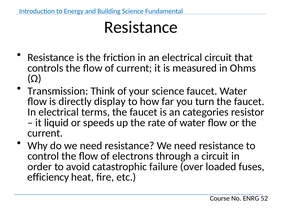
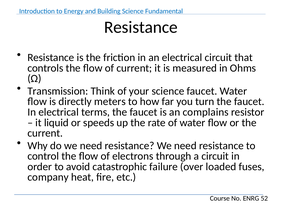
display: display -> meters
categories: categories -> complains
efficiency: efficiency -> company
